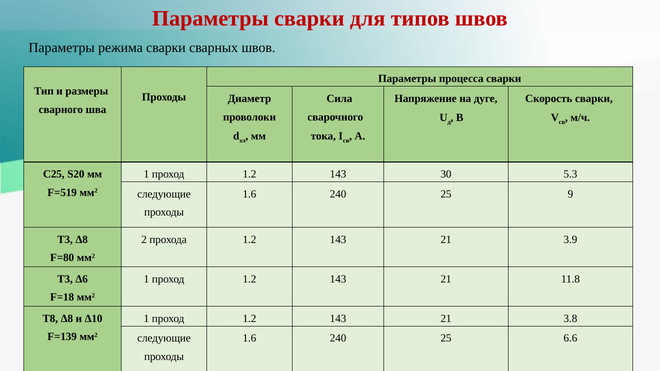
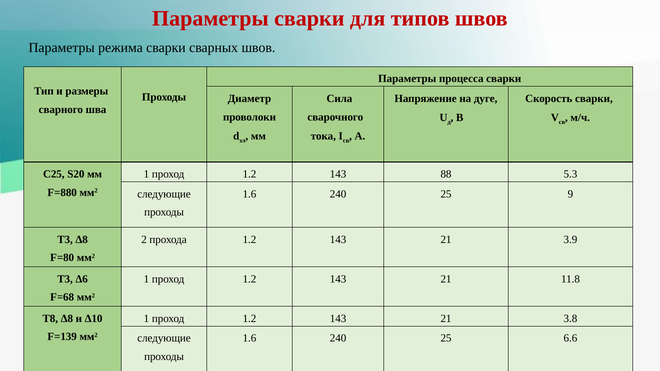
30: 30 -> 88
F=519: F=519 -> F=880
F=18: F=18 -> F=68
